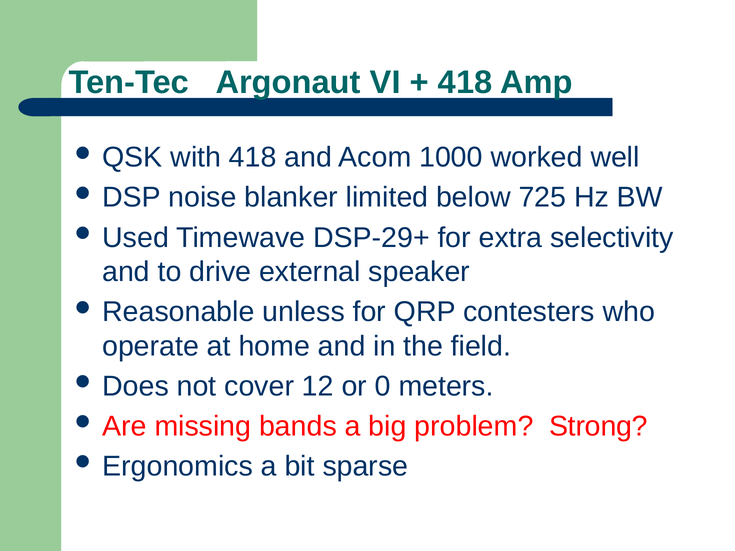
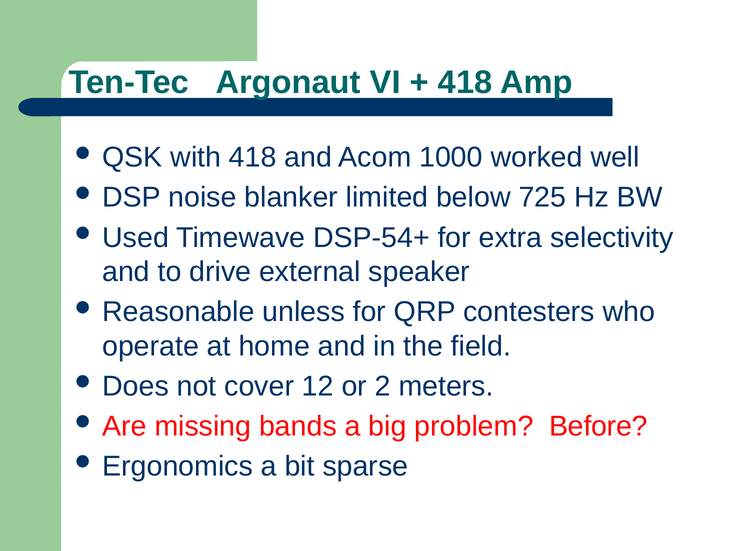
DSP-29+: DSP-29+ -> DSP-54+
0: 0 -> 2
Strong: Strong -> Before
